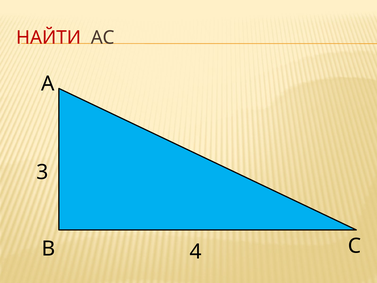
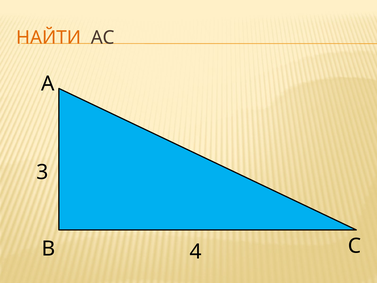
НАЙТИ colour: red -> orange
